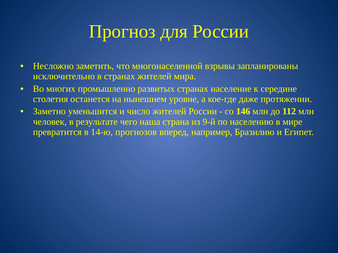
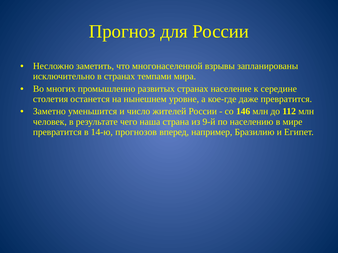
странах жителей: жителей -> темпами
даже протяжении: протяжении -> превратится
